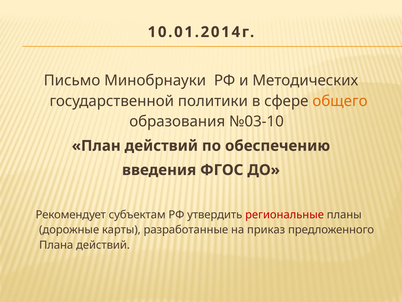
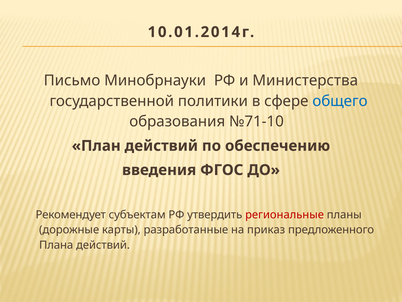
Методических: Методических -> Министерства
общего colour: orange -> blue
№03-10: №03-10 -> №71-10
